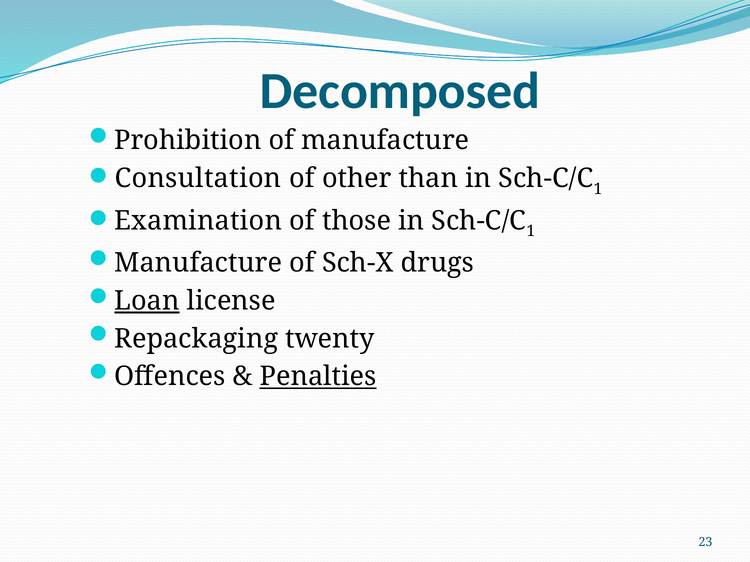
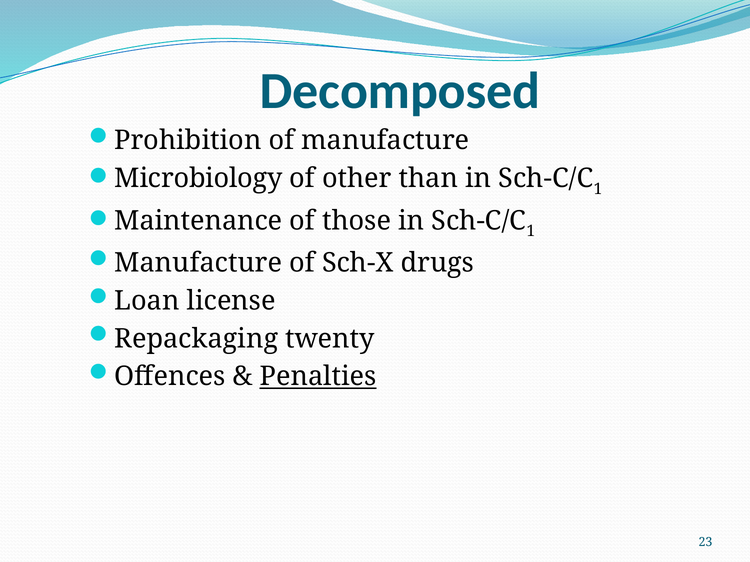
Consultation: Consultation -> Microbiology
Examination: Examination -> Maintenance
Loan underline: present -> none
